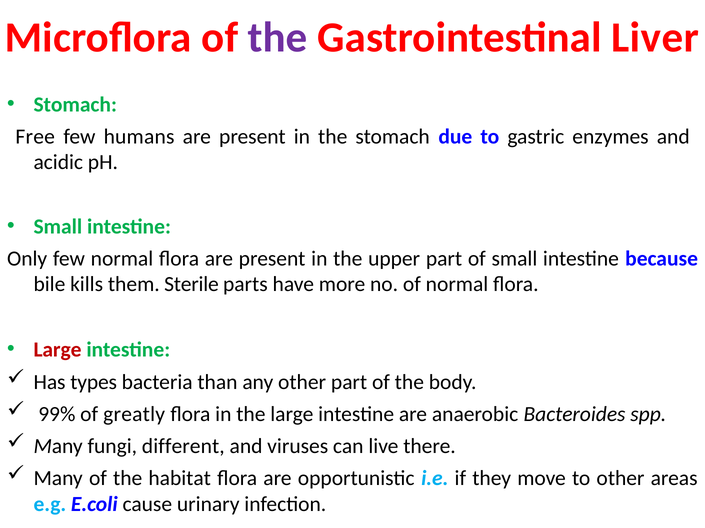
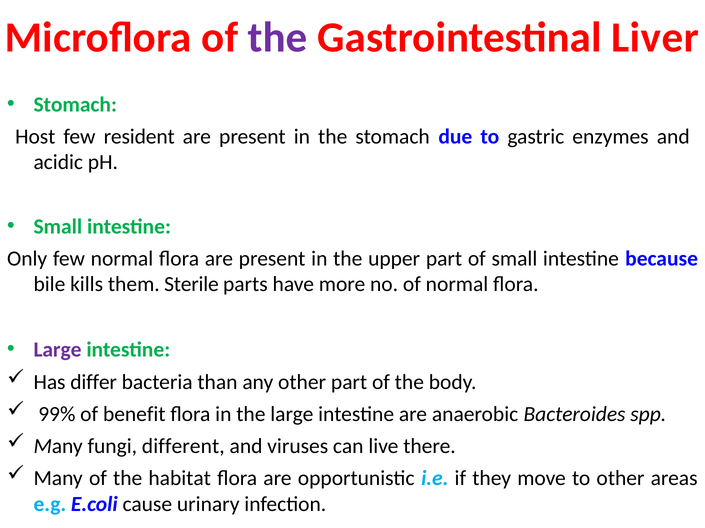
Free: Free -> Host
humans: humans -> resident
Large at (57, 350) colour: red -> purple
types: types -> differ
greatly: greatly -> benefit
